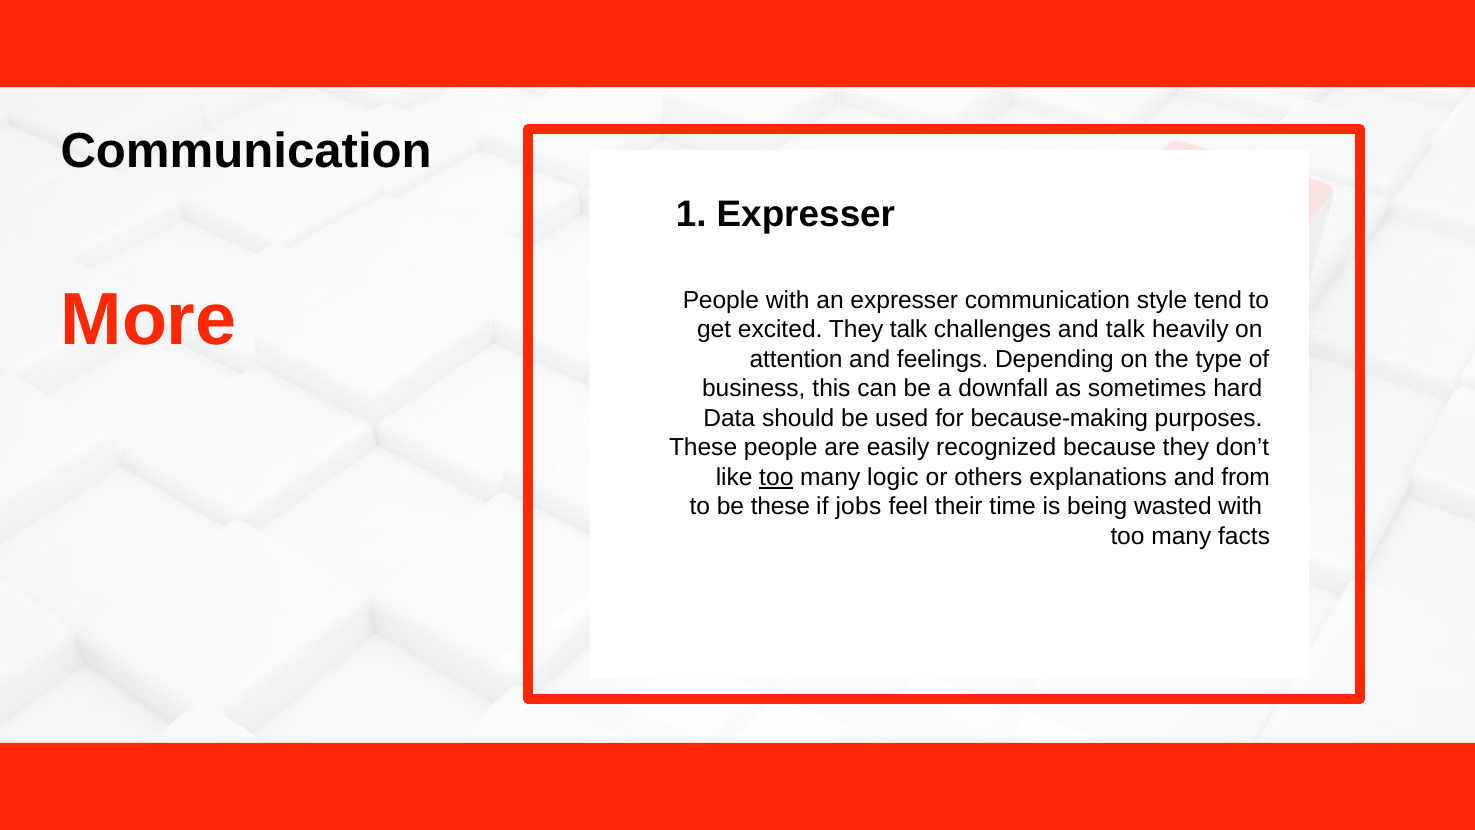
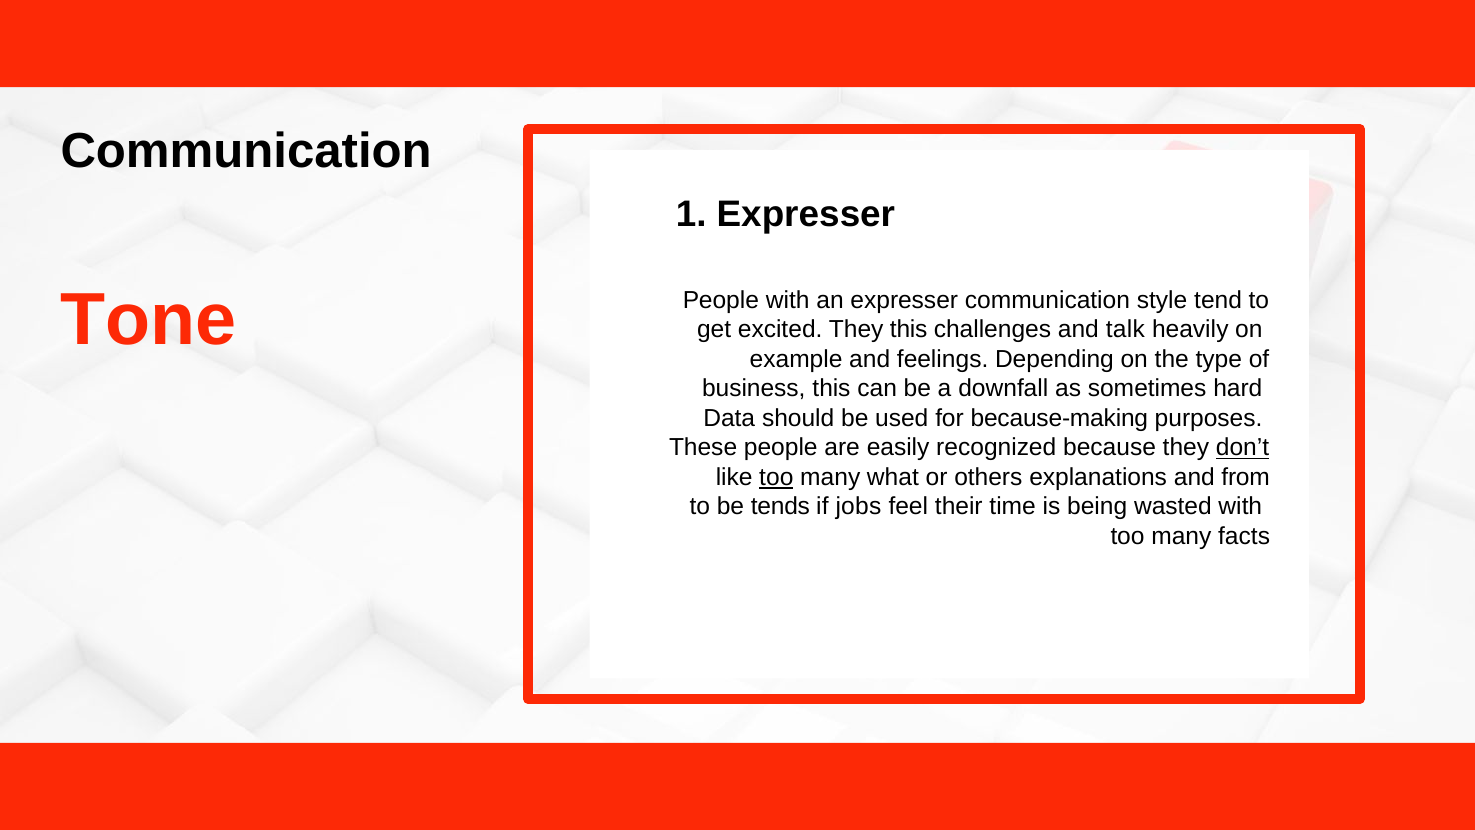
More: More -> Tone
They talk: talk -> this
attention: attention -> example
don’t underline: none -> present
logic: logic -> what
be these: these -> tends
